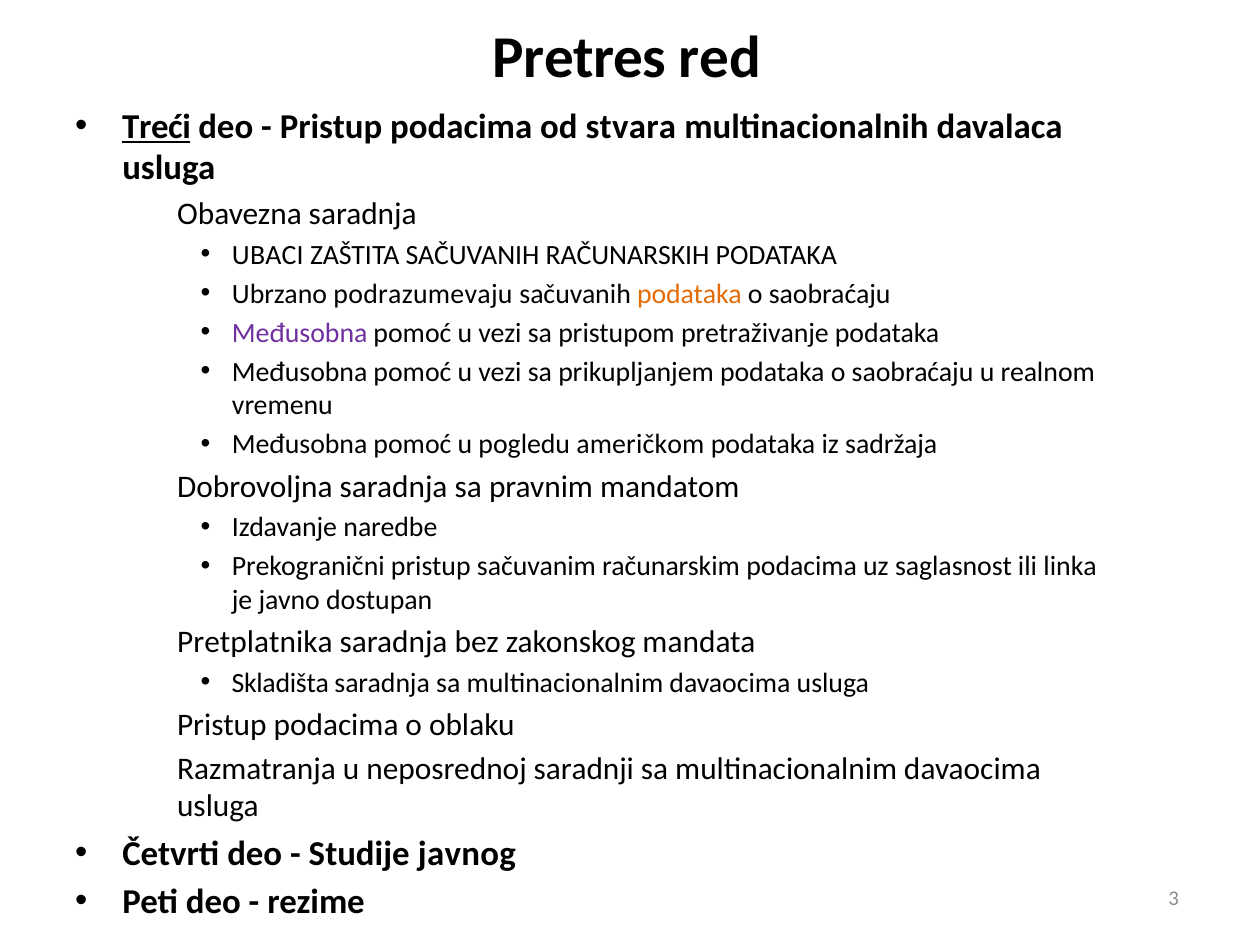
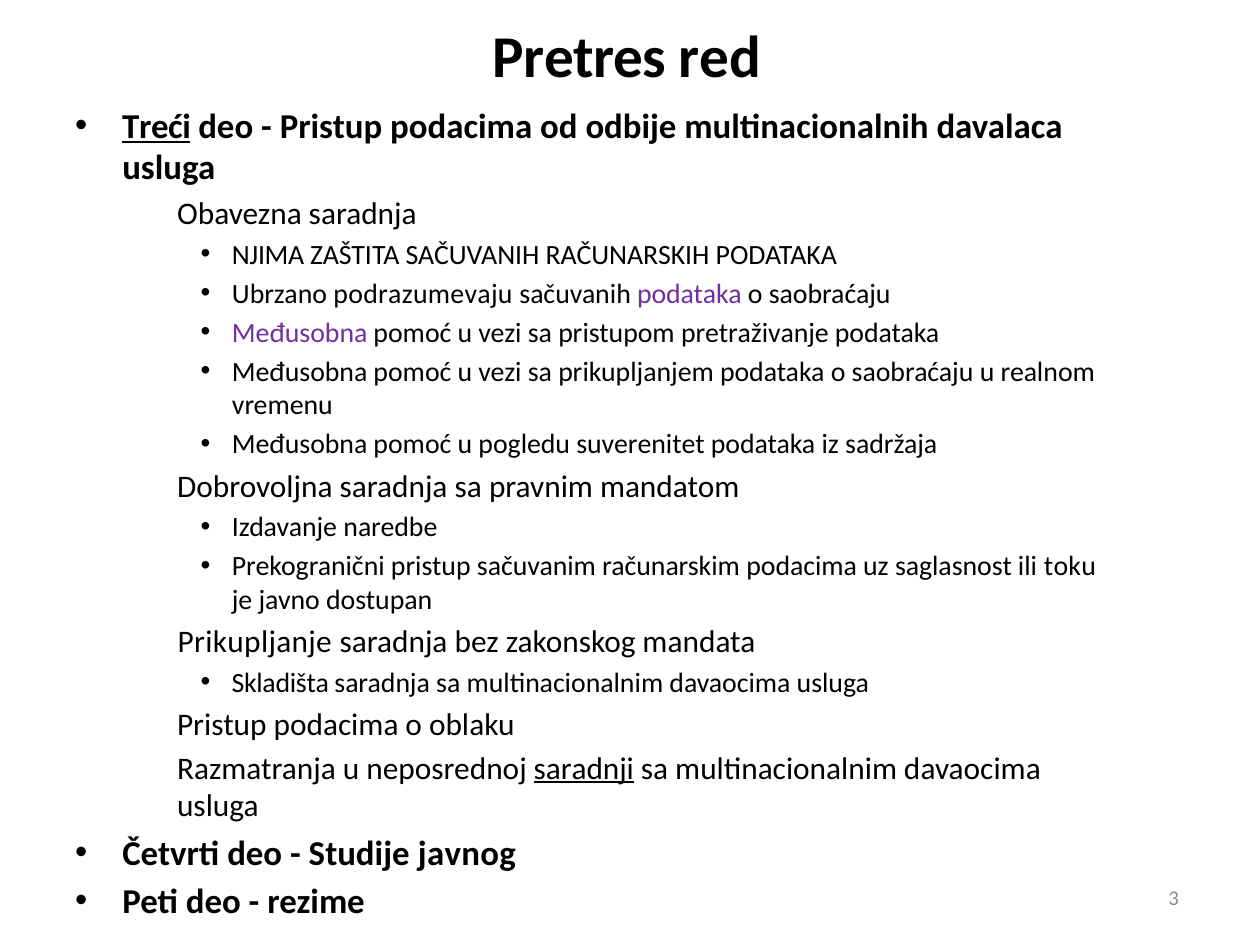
stvara: stvara -> odbije
UBACI: UBACI -> NJIMA
podataka at (689, 294) colour: orange -> purple
američkom: američkom -> suverenitet
linka: linka -> toku
Pretplatnika: Pretplatnika -> Prikupljanje
saradnji underline: none -> present
